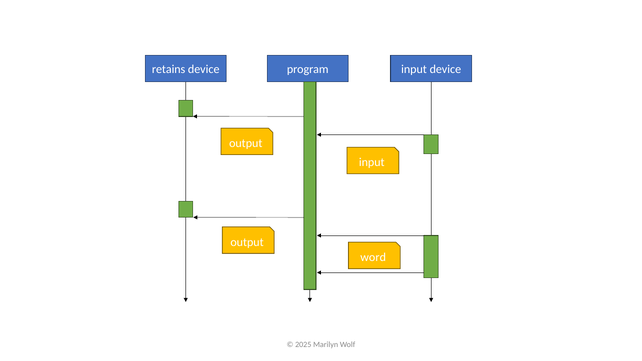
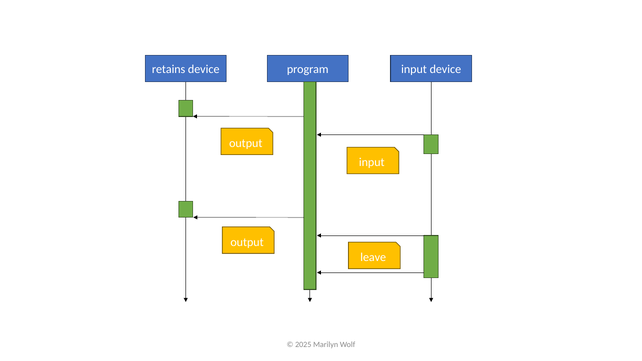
word: word -> leave
